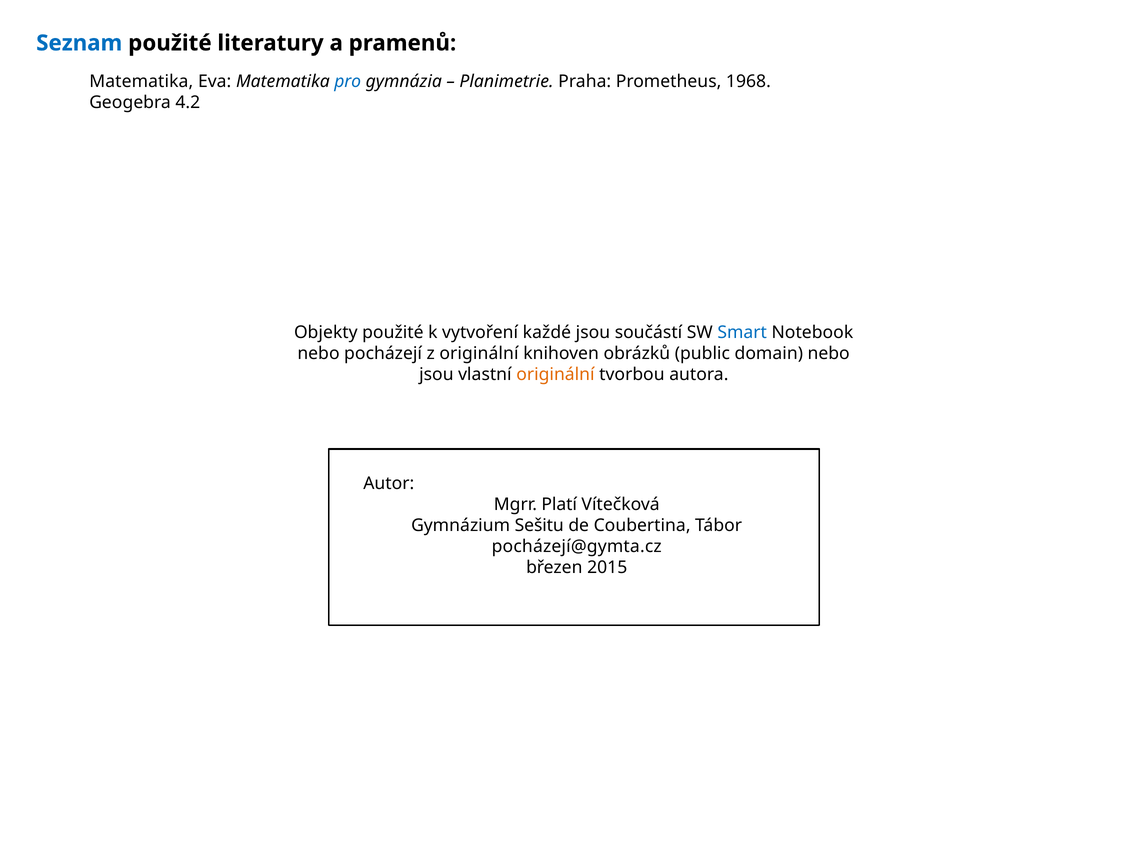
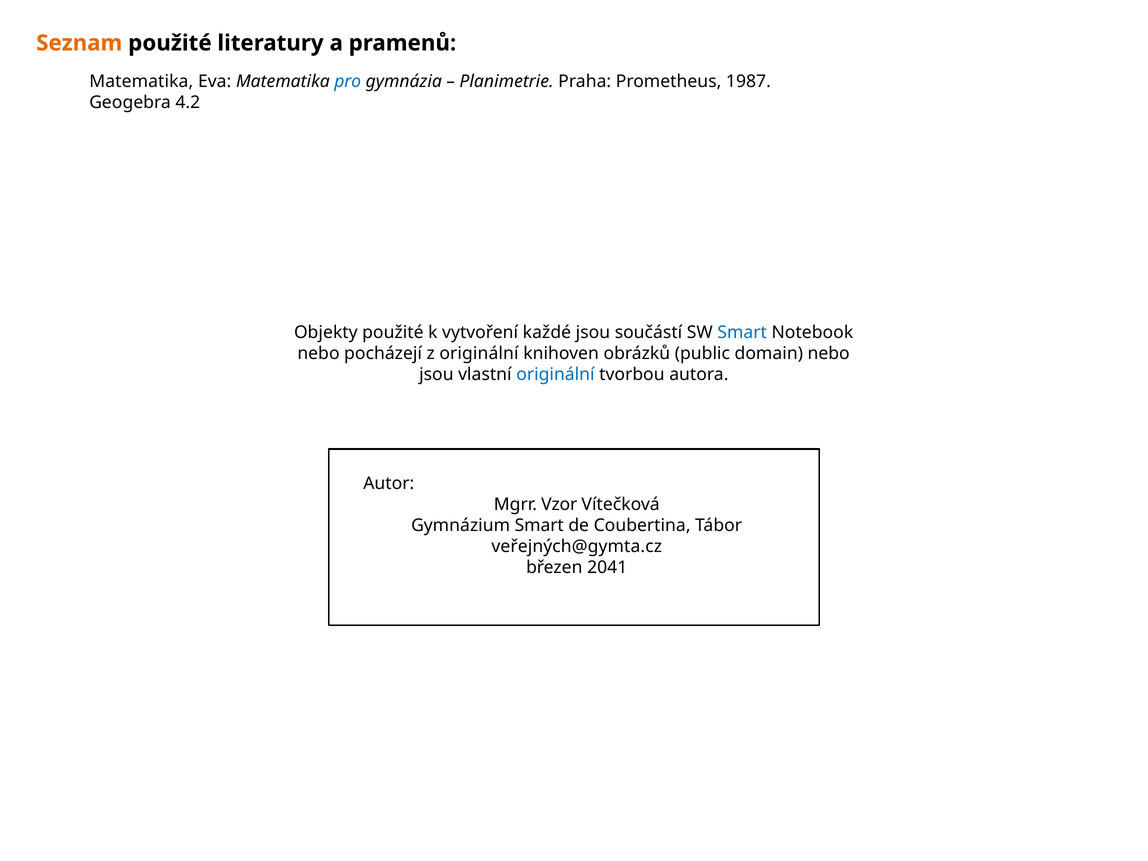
Seznam colour: blue -> orange
1968: 1968 -> 1987
originální at (555, 375) colour: orange -> blue
Platí: Platí -> Vzor
Gymnázium Sešitu: Sešitu -> Smart
pocházejí@gymta.cz: pocházejí@gymta.cz -> veřejných@gymta.cz
2015: 2015 -> 2041
